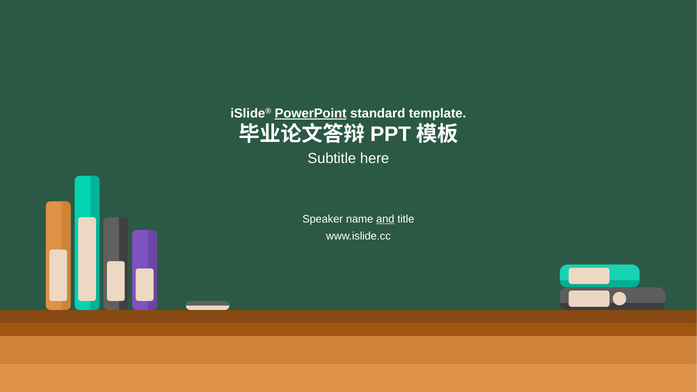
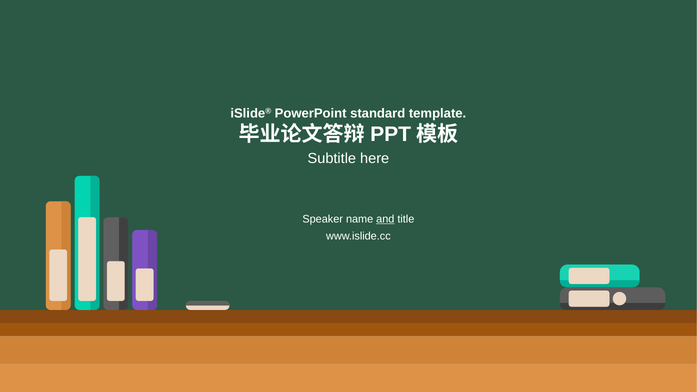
PowerPoint underline: present -> none
